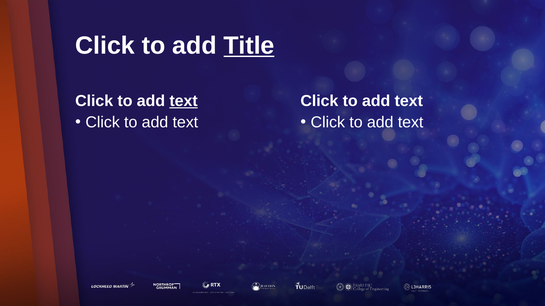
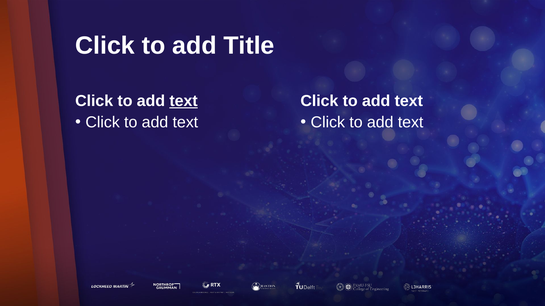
Title underline: present -> none
